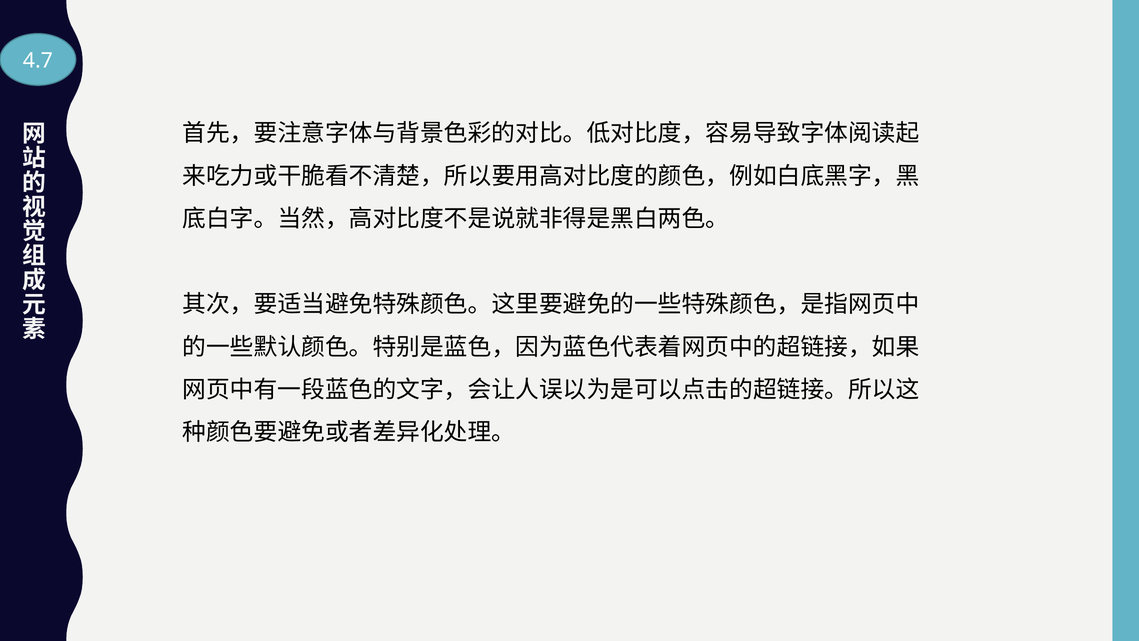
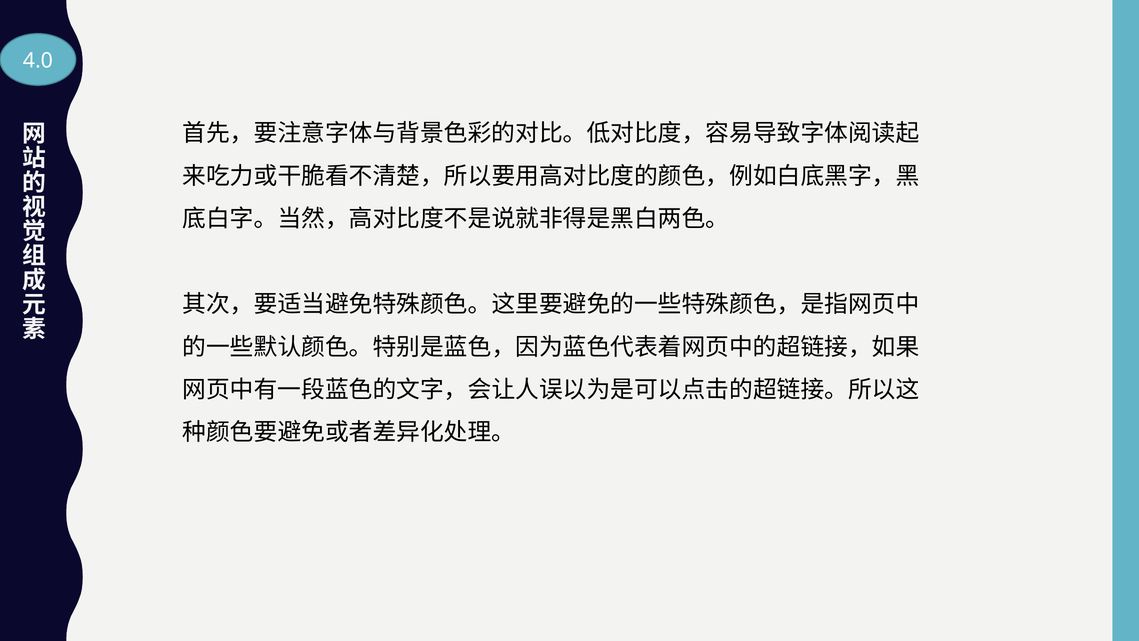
4.7: 4.7 -> 4.0
